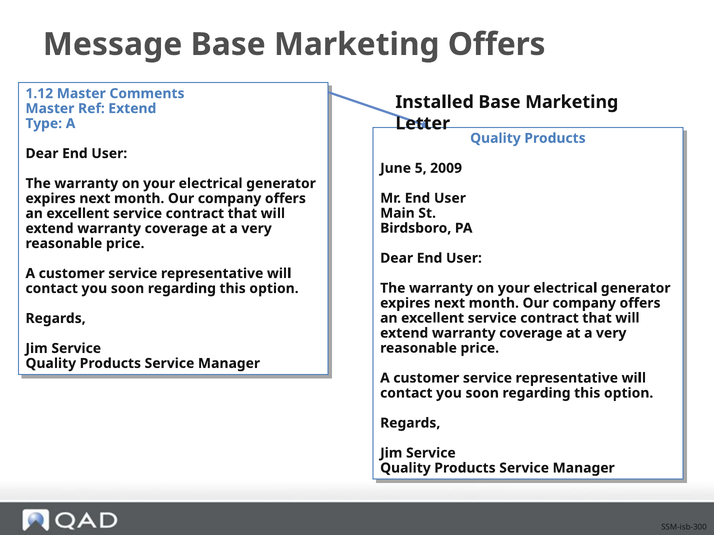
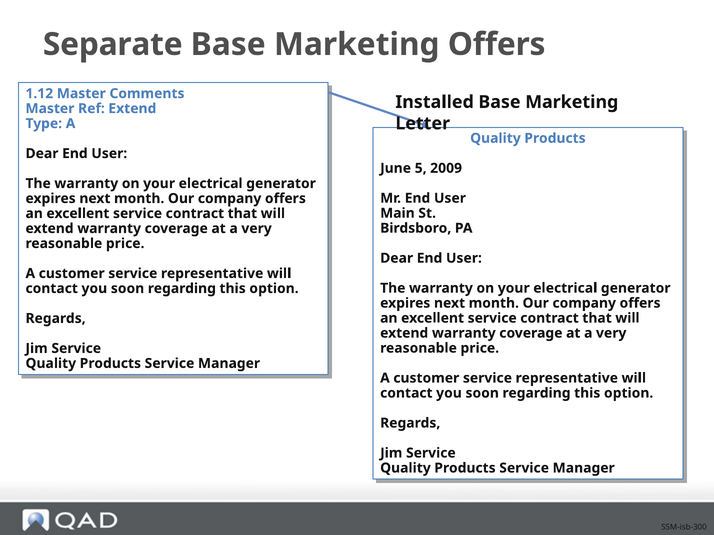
Message: Message -> Separate
